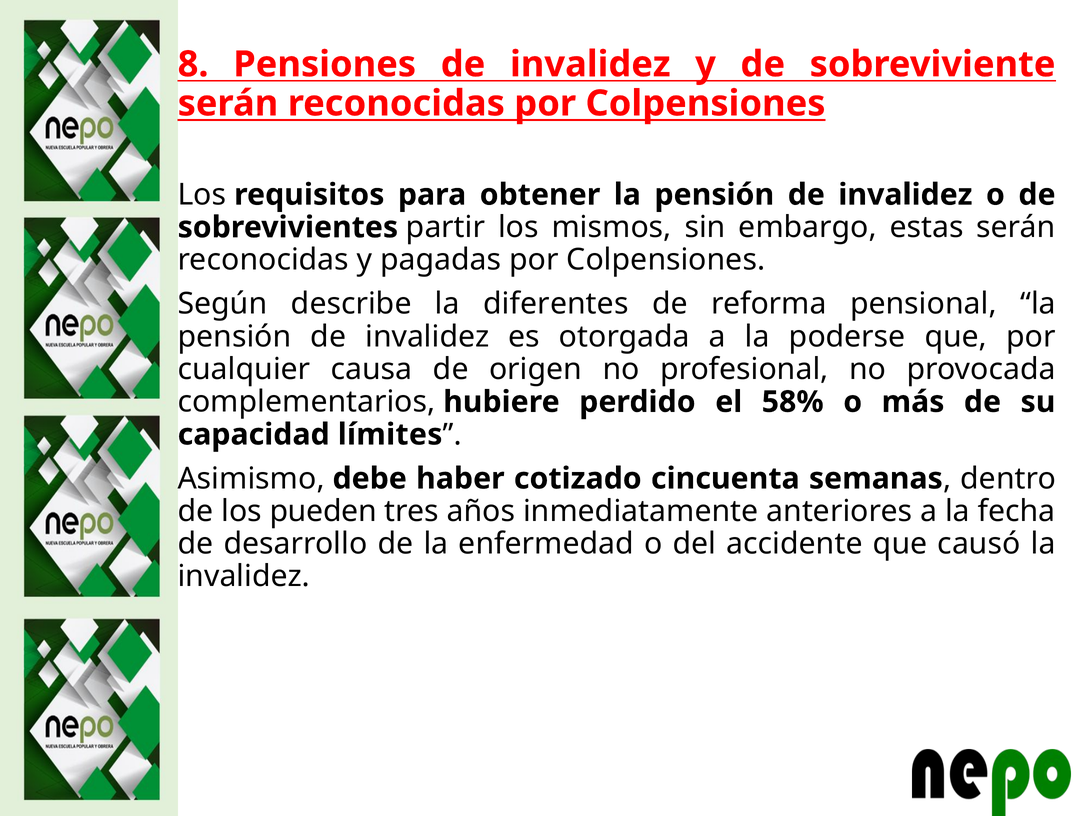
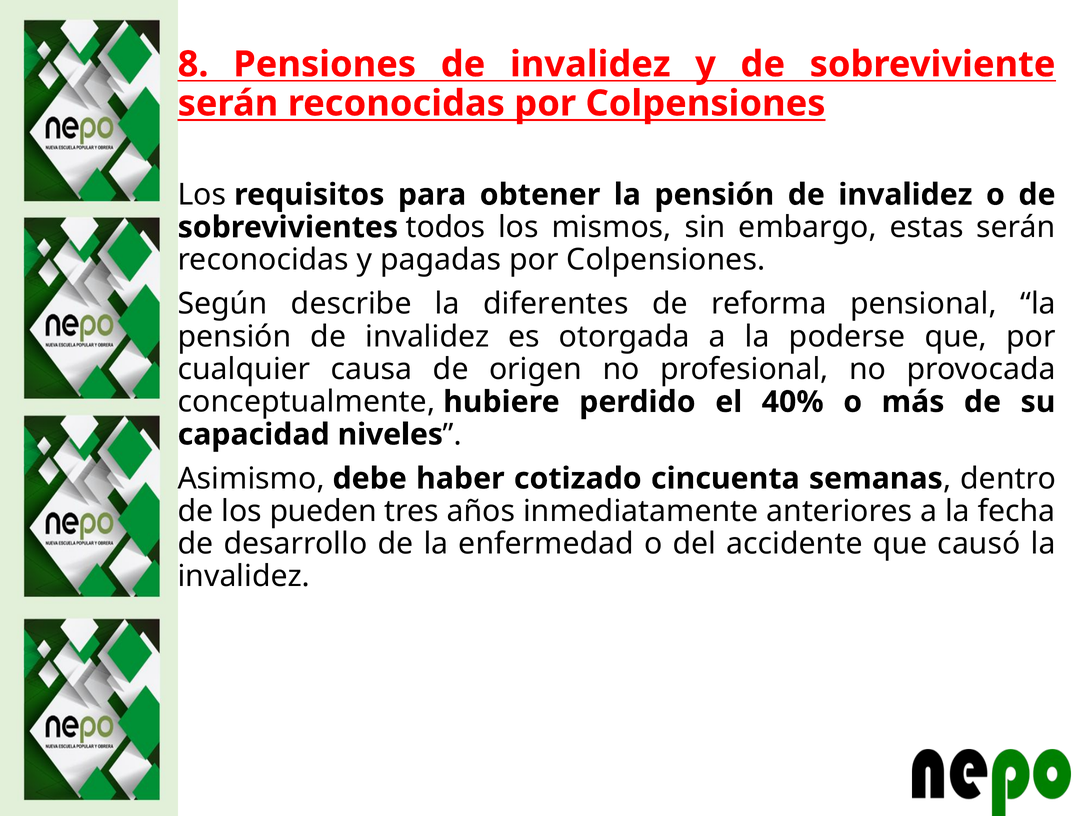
partir: partir -> todos
complementarios: complementarios -> conceptualmente
58%: 58% -> 40%
límites: límites -> niveles
